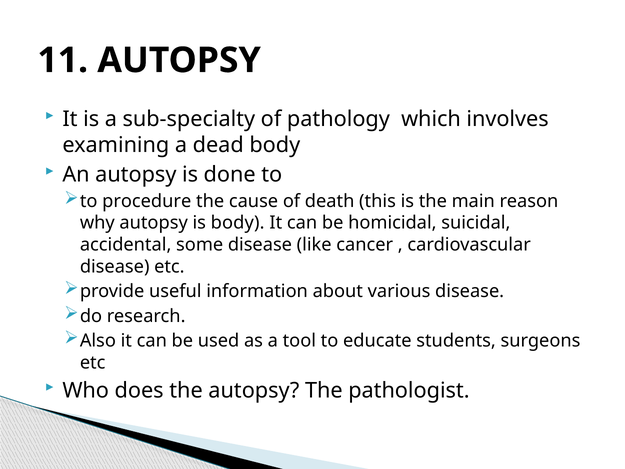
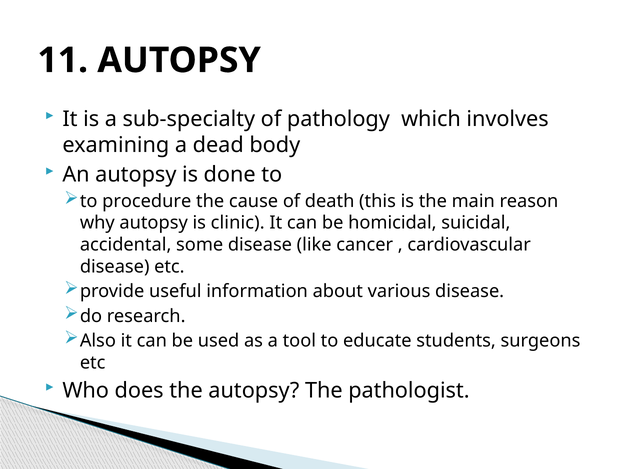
is body: body -> clinic
